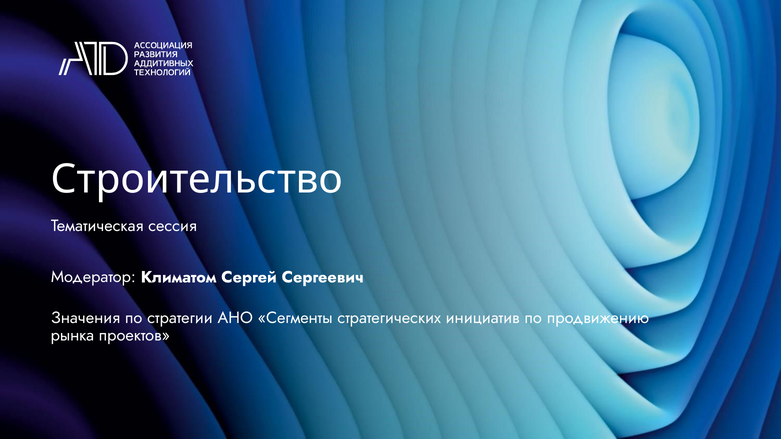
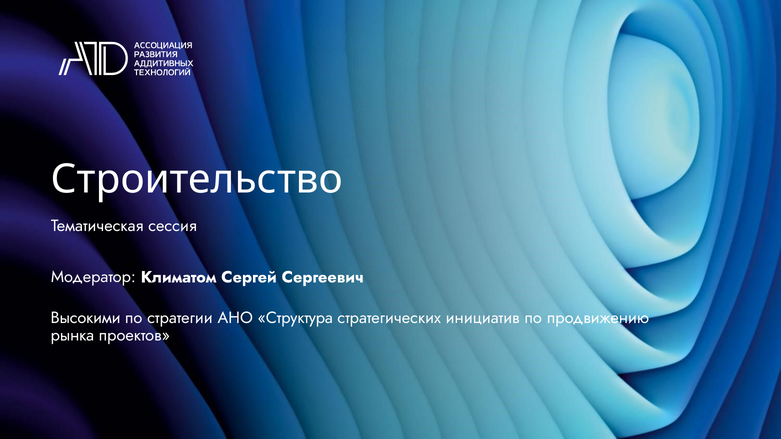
Значения: Значения -> Высокими
Сегменты: Сегменты -> Структура
